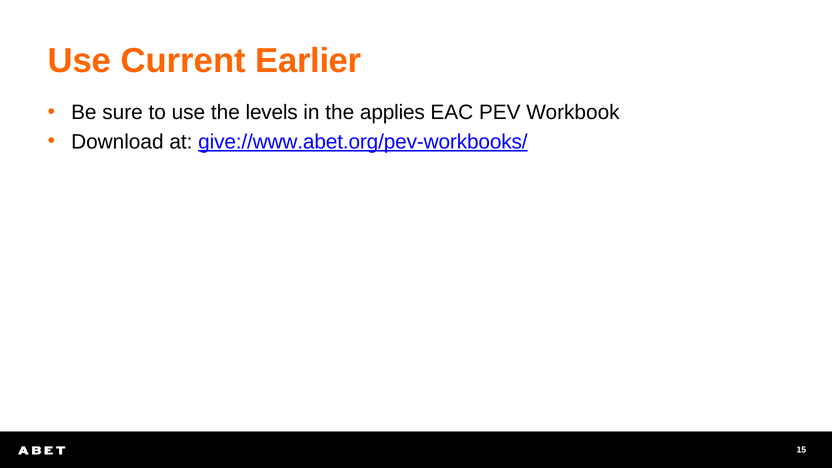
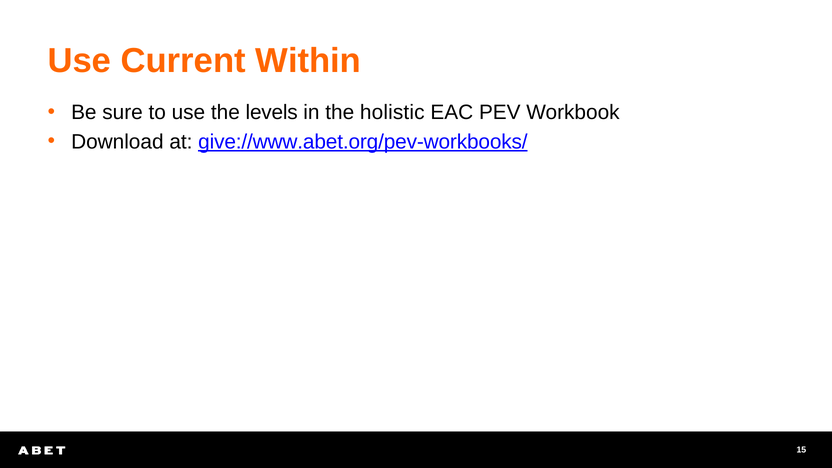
Earlier: Earlier -> Within
applies: applies -> holistic
